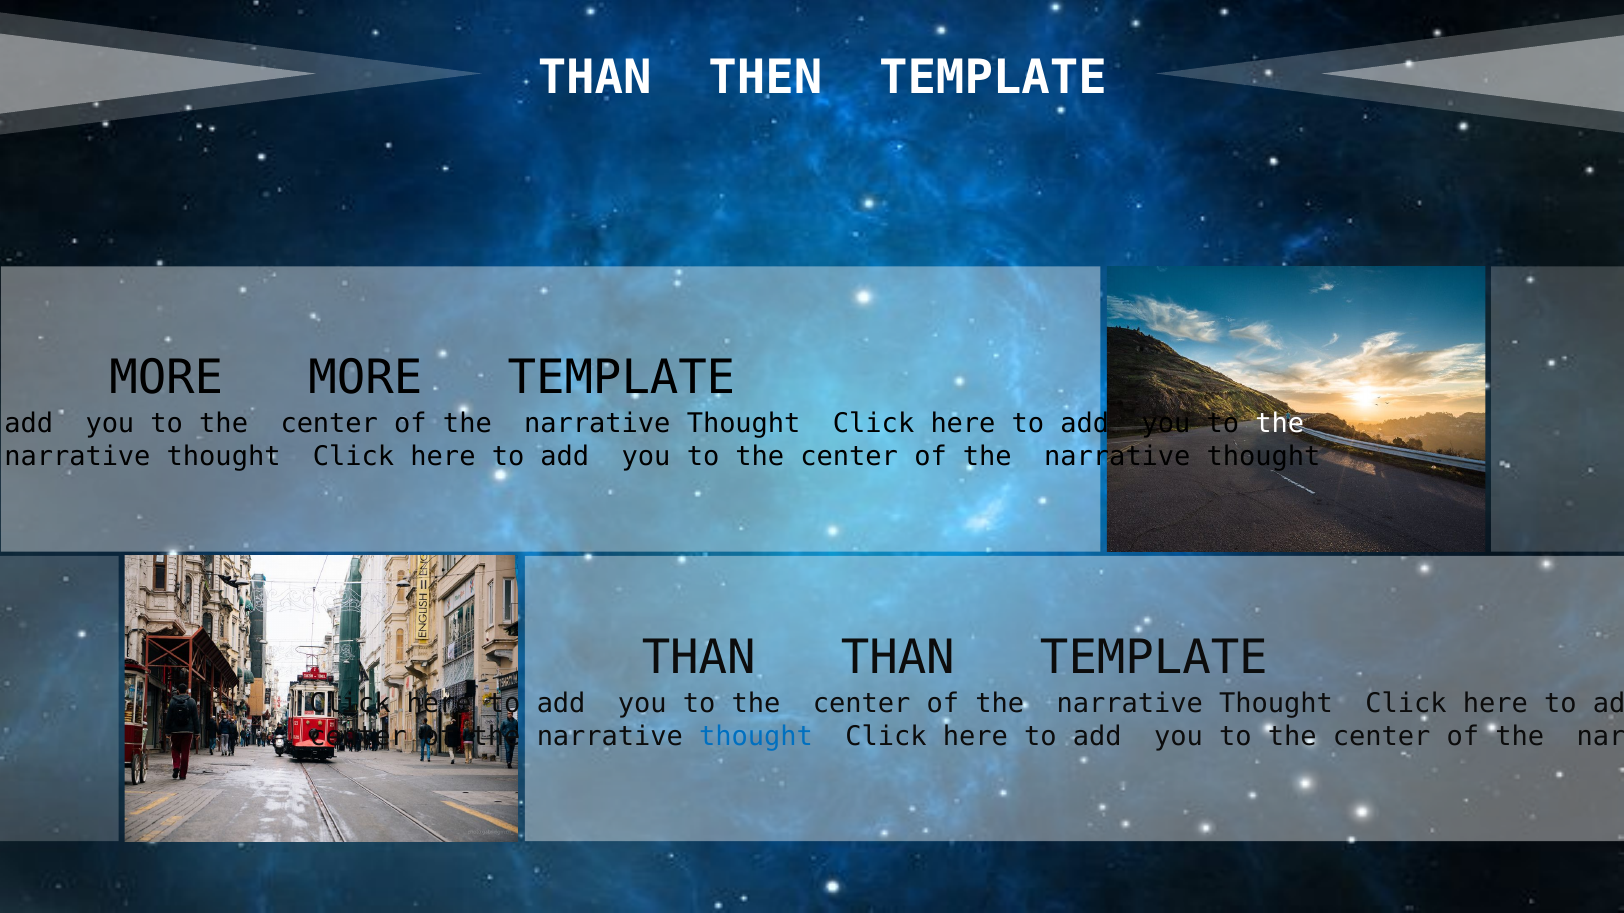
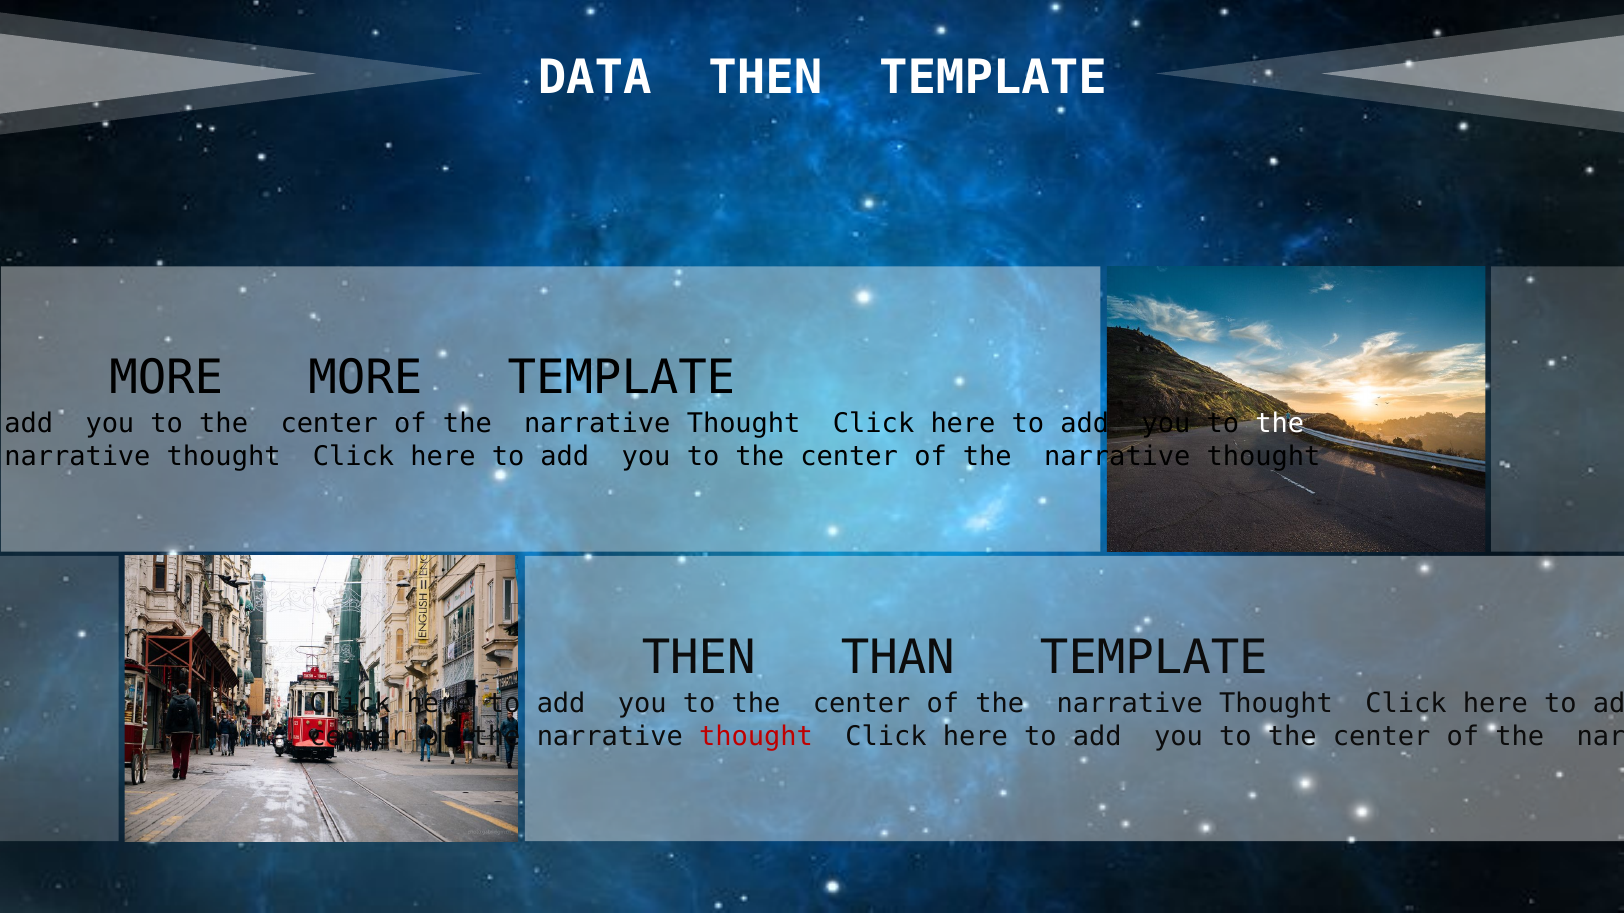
THAN at (595, 77): THAN -> DATA
THAN at (699, 658): THAN -> THEN
thought at (756, 737) colour: blue -> red
